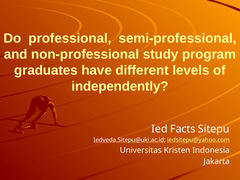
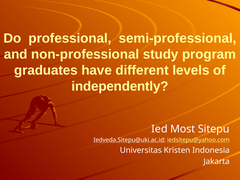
Facts: Facts -> Most
